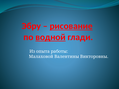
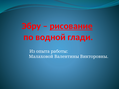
водной underline: present -> none
